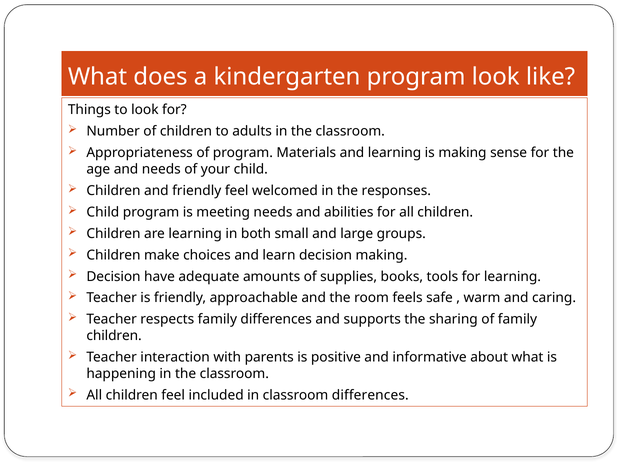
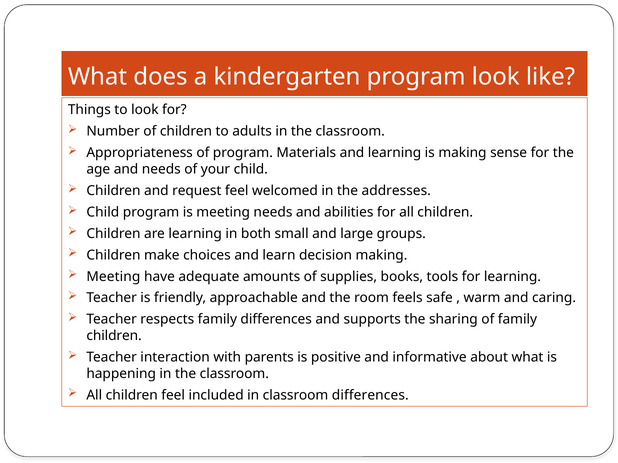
and friendly: friendly -> request
responses: responses -> addresses
Decision at (114, 277): Decision -> Meeting
